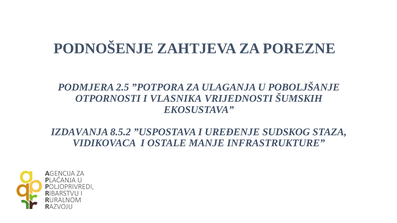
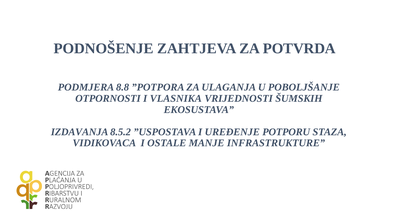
POREZNE: POREZNE -> POTVRDA
2.5: 2.5 -> 8.8
SUDSKOG: SUDSKOG -> POTPORU
